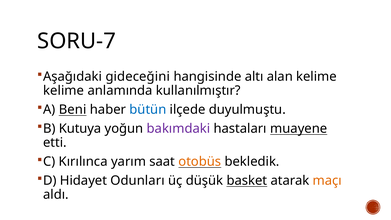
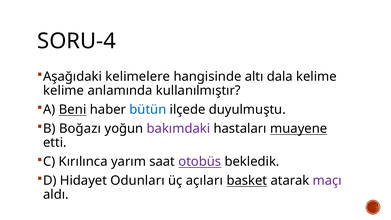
SORU-7: SORU-7 -> SORU-4
gideceğini: gideceğini -> kelimelere
alan: alan -> dala
Kutuya: Kutuya -> Boğazı
otobüs colour: orange -> purple
düşük: düşük -> açıları
maçı colour: orange -> purple
